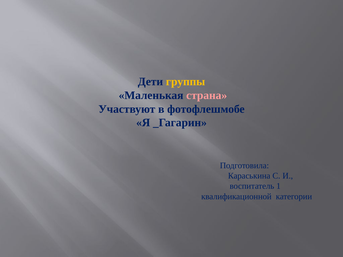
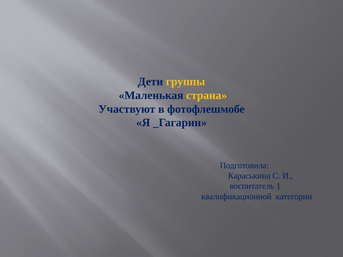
страна colour: pink -> yellow
